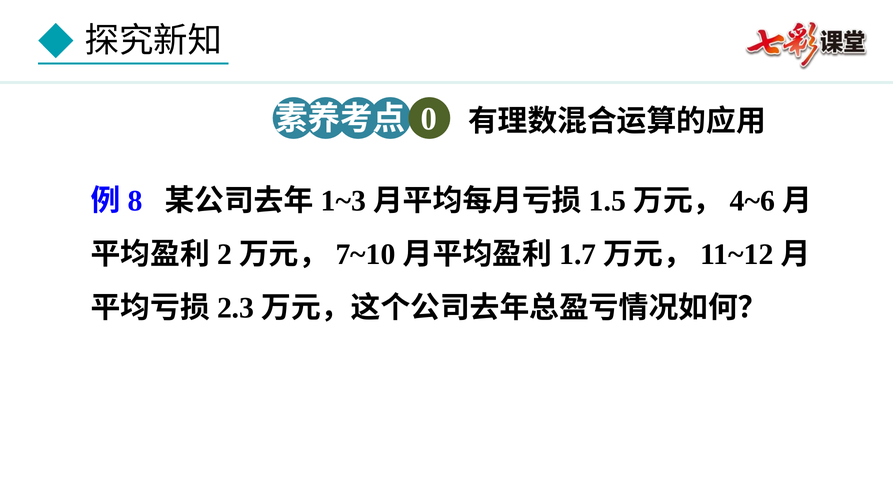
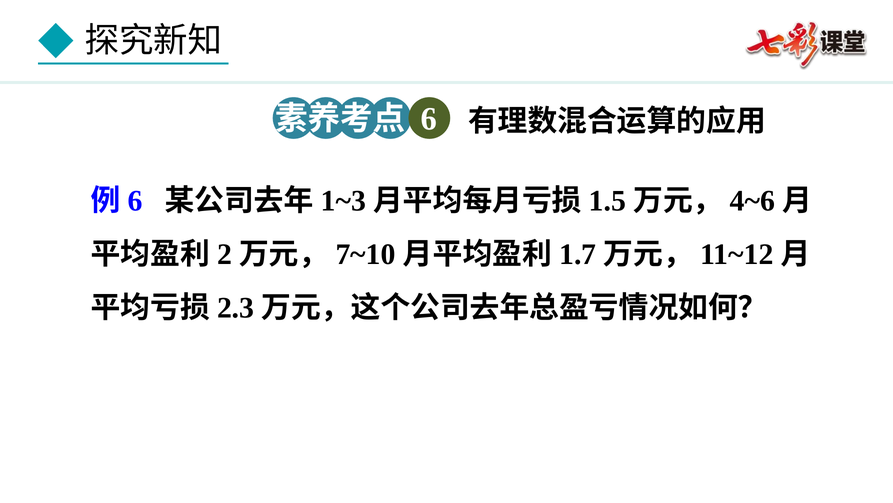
0 at (429, 119): 0 -> 6
8 at (135, 201): 8 -> 6
